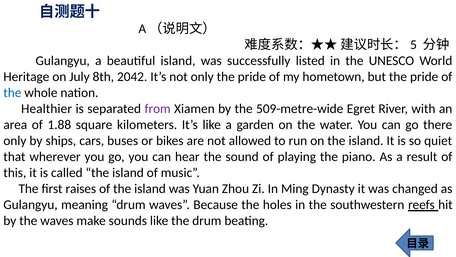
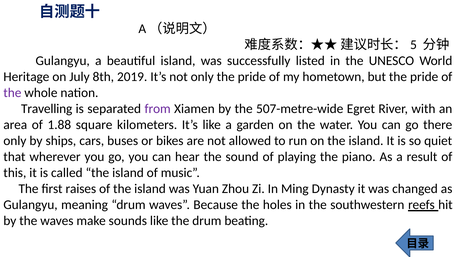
2042: 2042 -> 2019
the at (12, 93) colour: blue -> purple
Healthier: Healthier -> Travelling
509-metre-wide: 509-metre-wide -> 507-metre-wide
